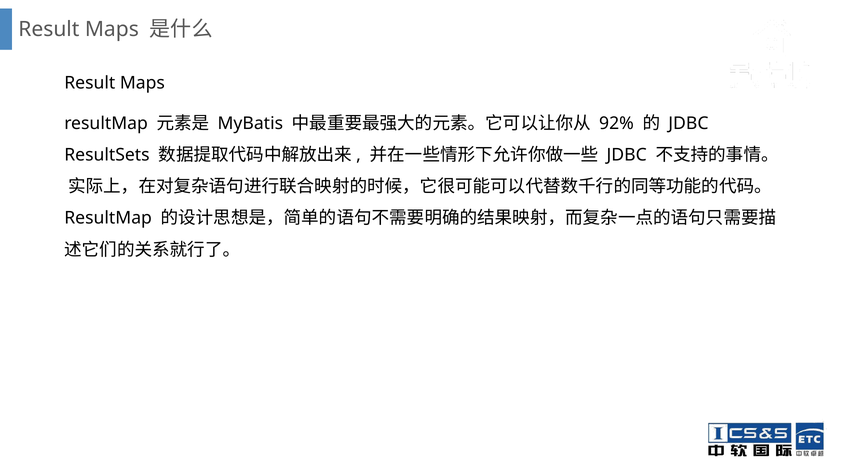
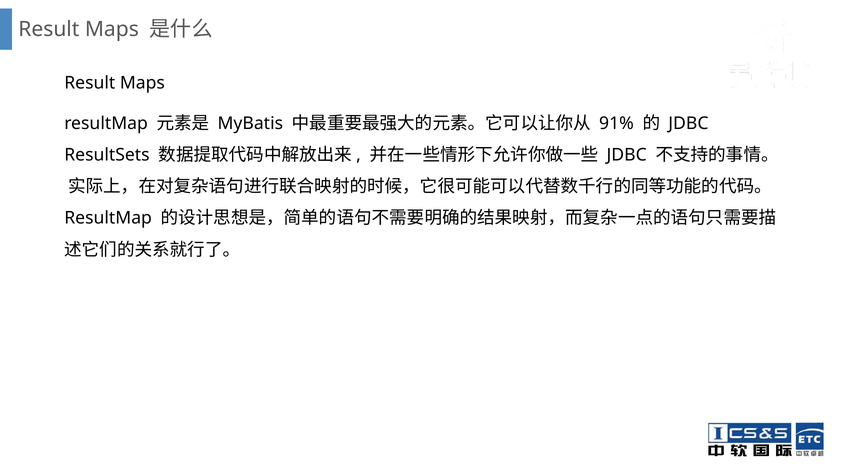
92%: 92% -> 91%
